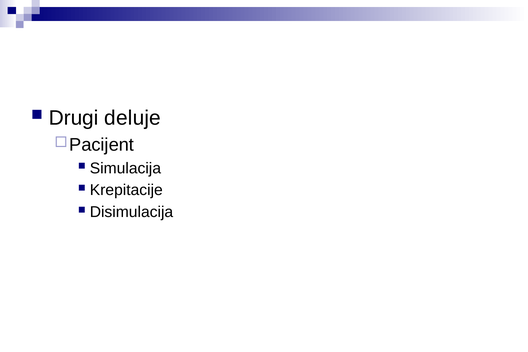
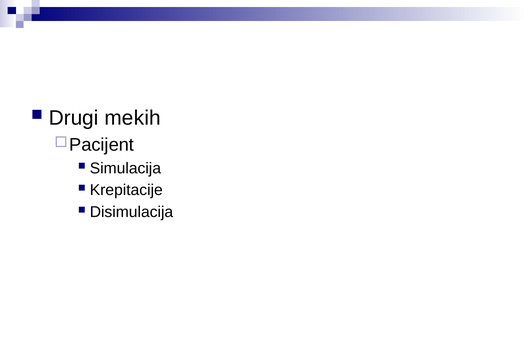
deluje: deluje -> mekih
